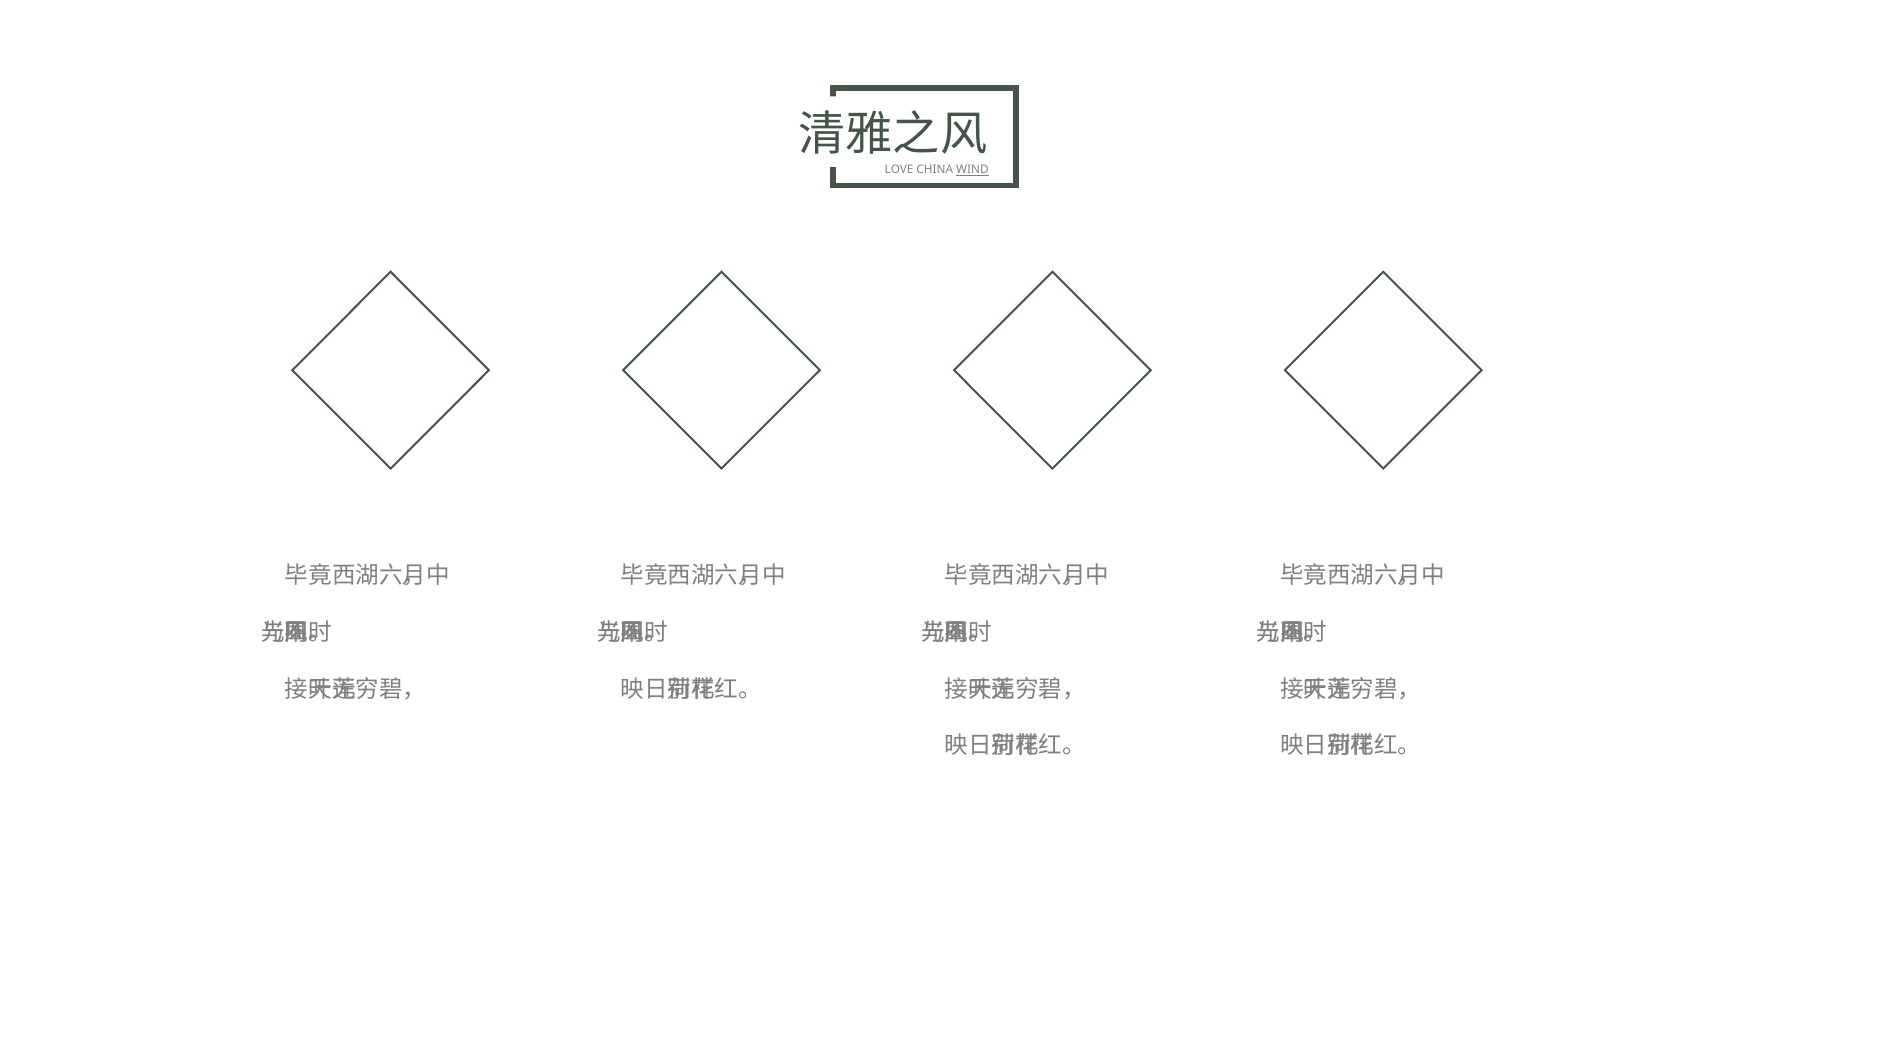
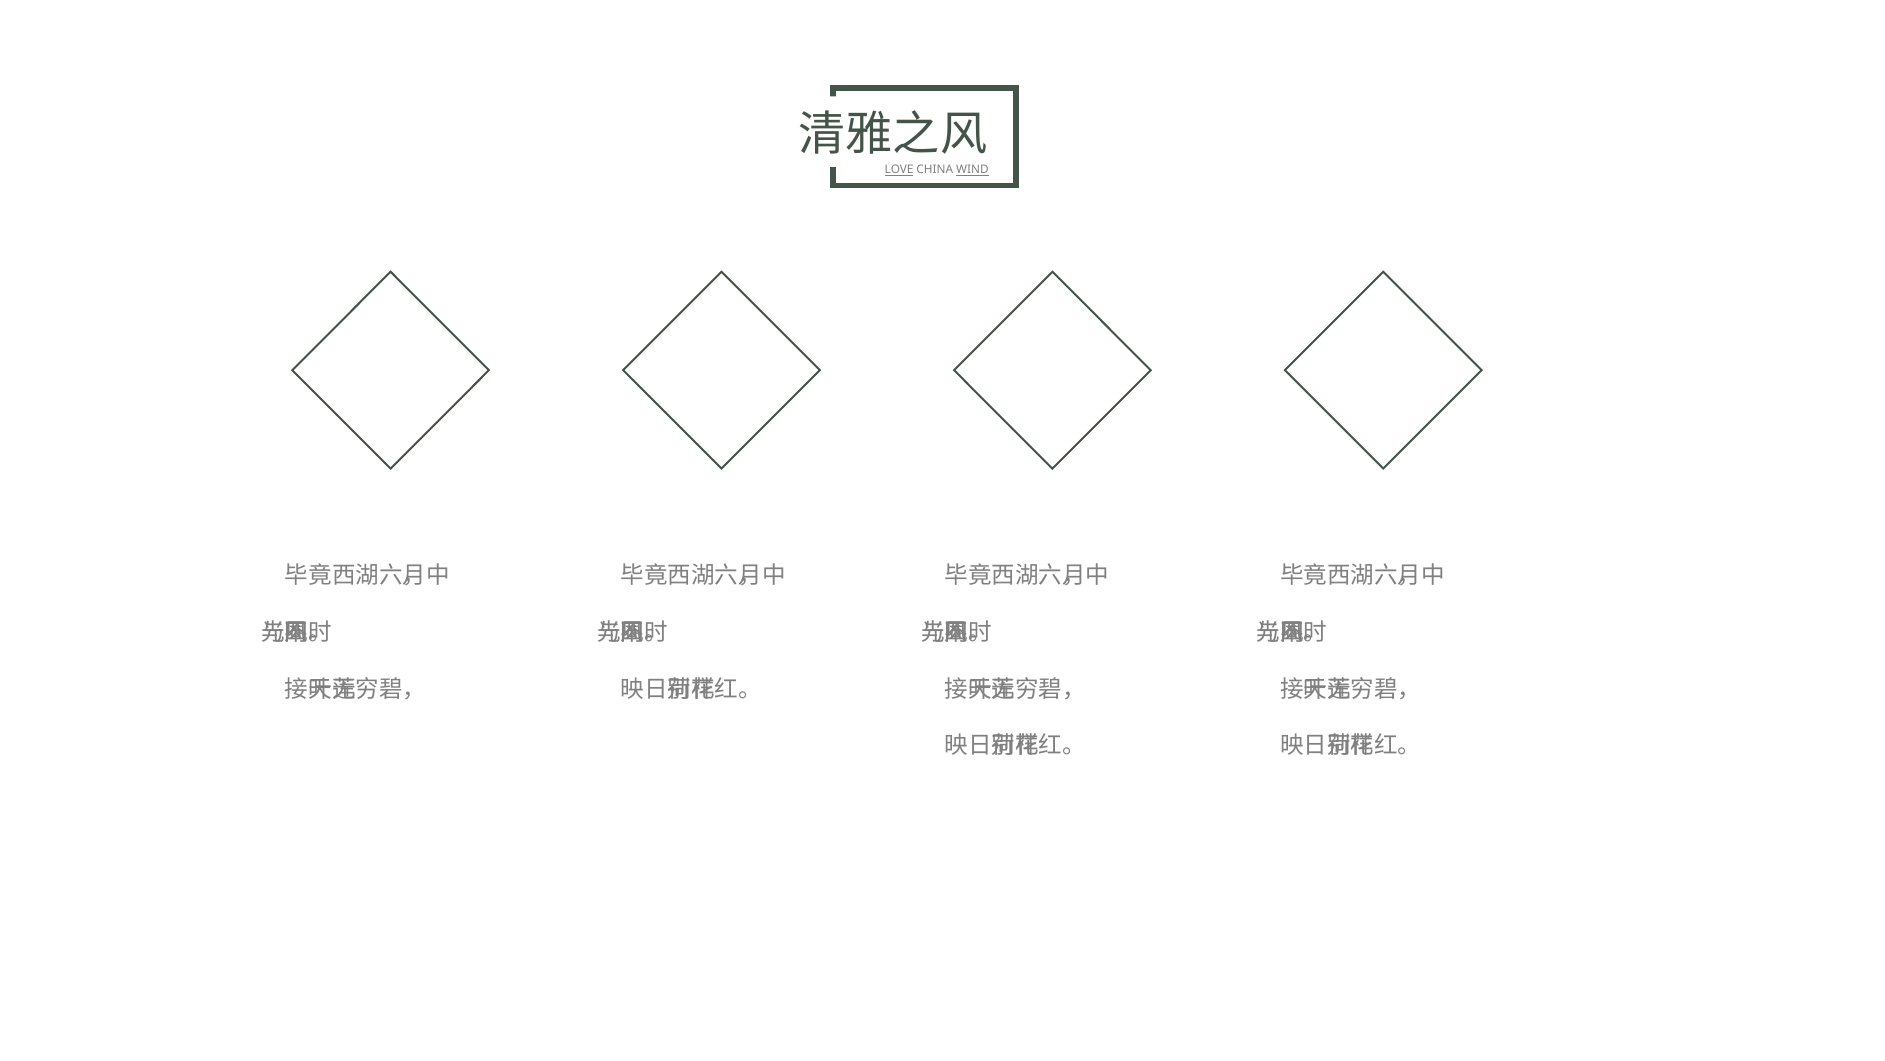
LOVE underline: none -> present
